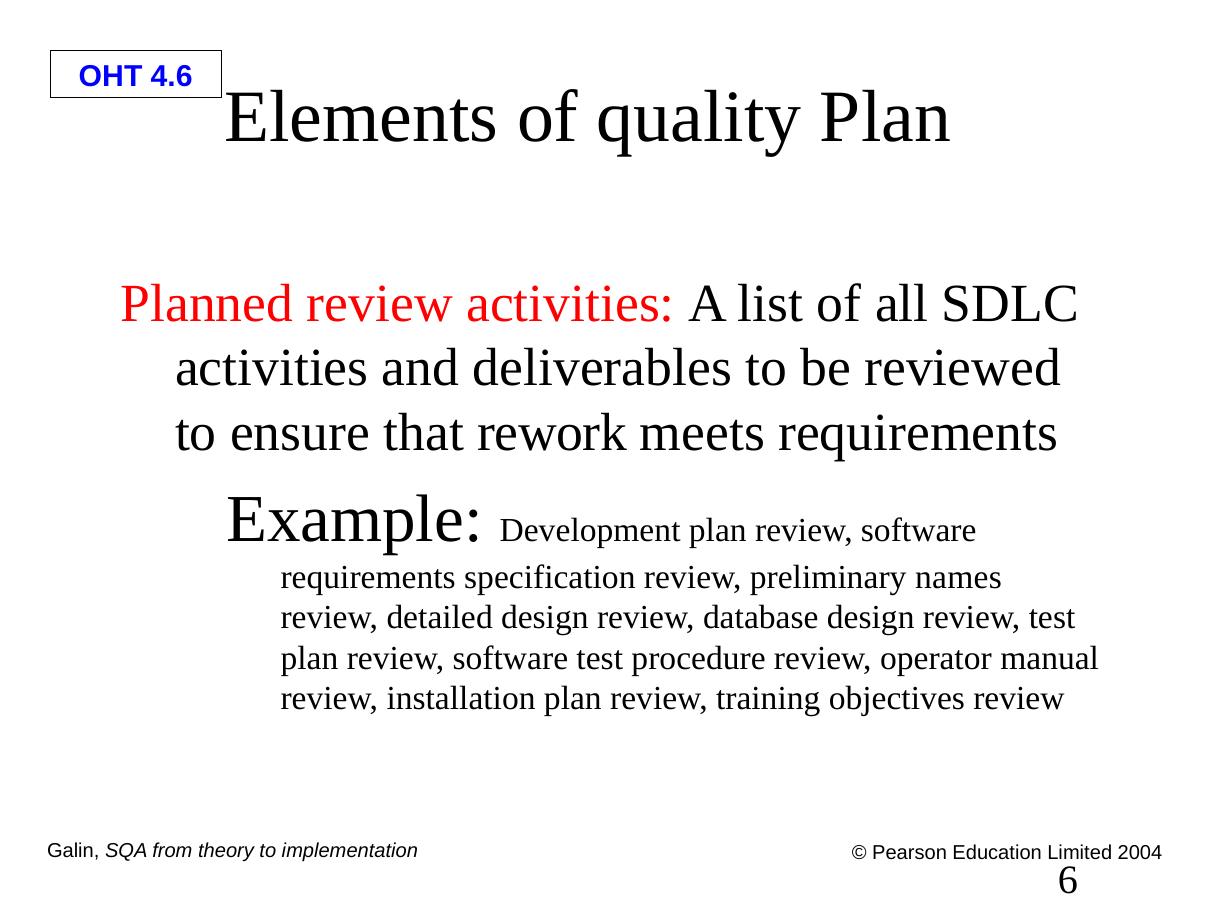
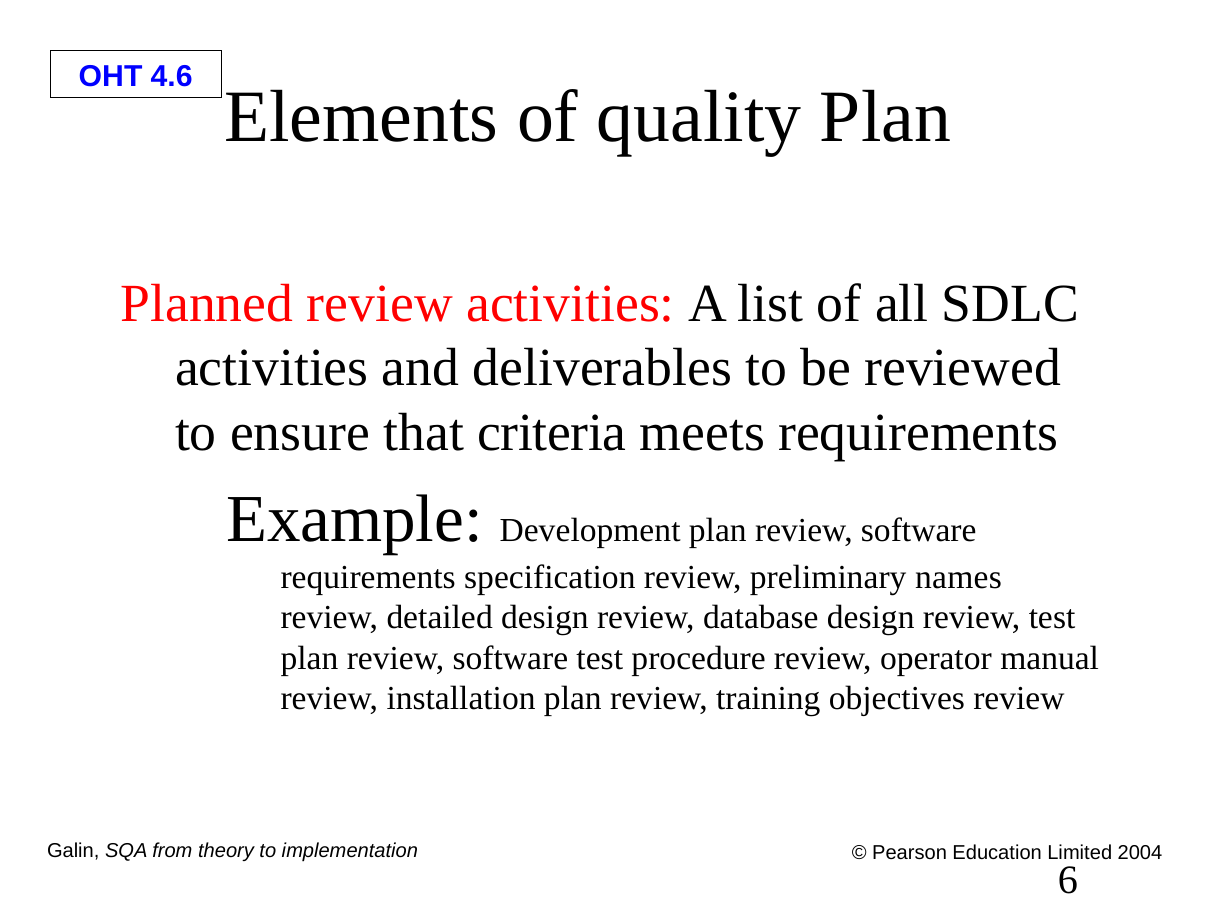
rework: rework -> criteria
